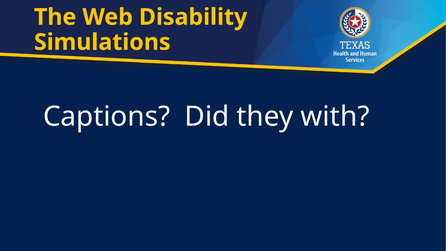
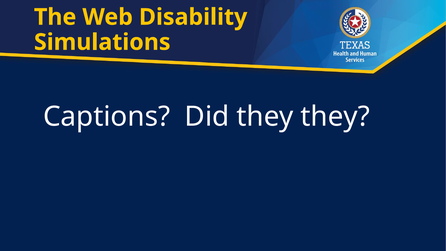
they with: with -> they
